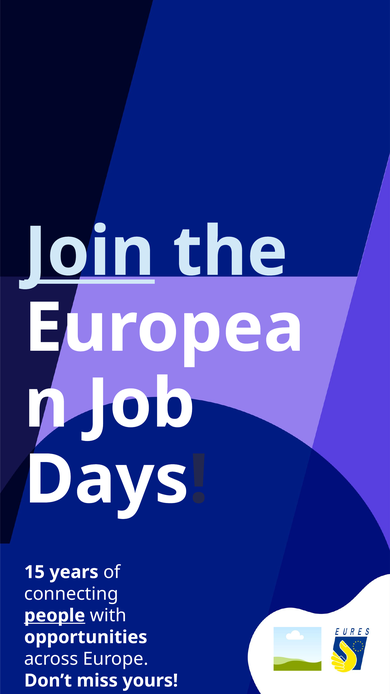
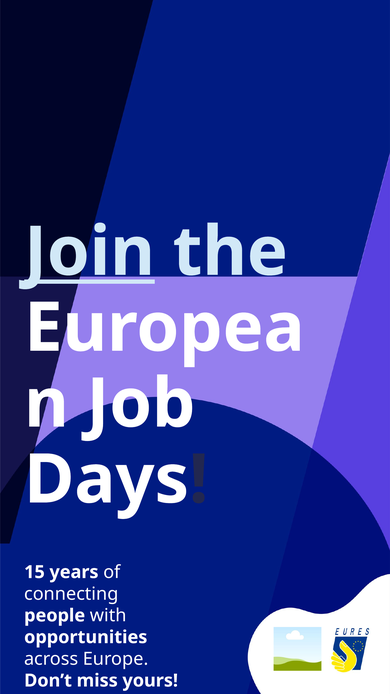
people underline: present -> none
